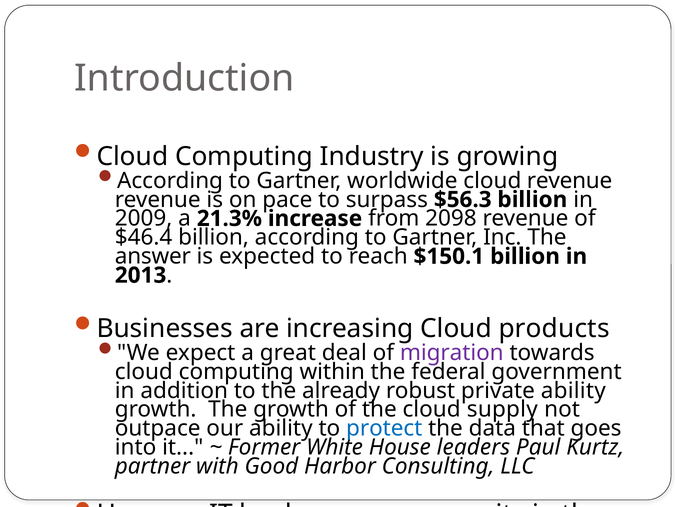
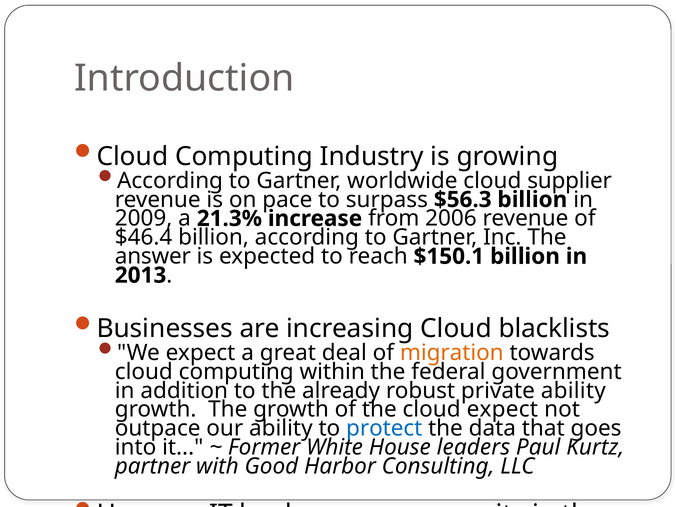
cloud revenue: revenue -> supplier
2098: 2098 -> 2006
products: products -> blacklists
migration colour: purple -> orange
cloud supply: supply -> expect
